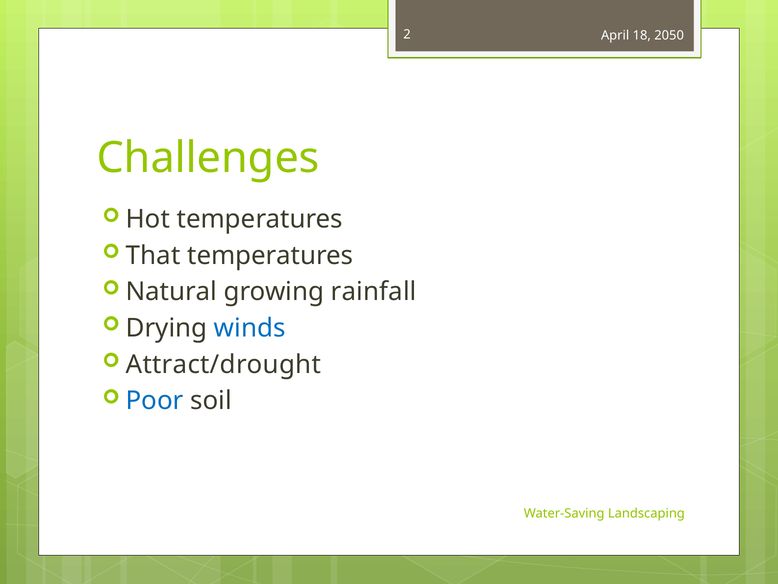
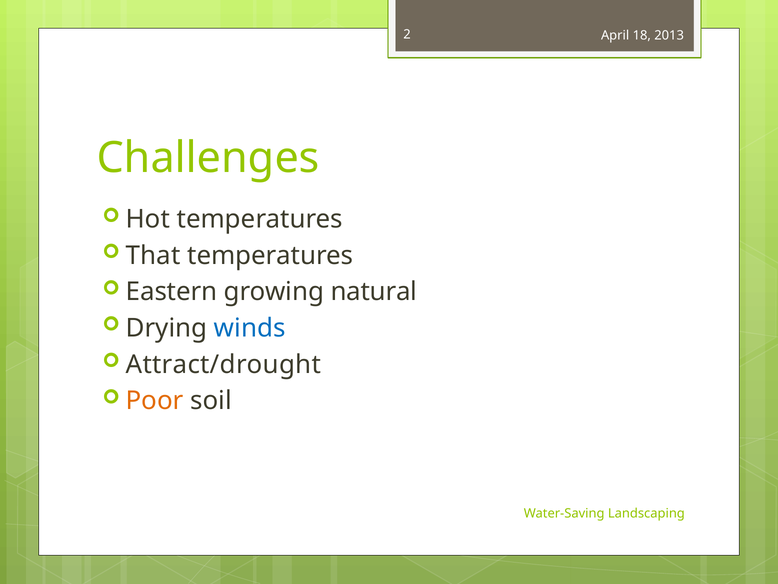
2050: 2050 -> 2013
Natural: Natural -> Eastern
rainfall: rainfall -> natural
Poor colour: blue -> orange
